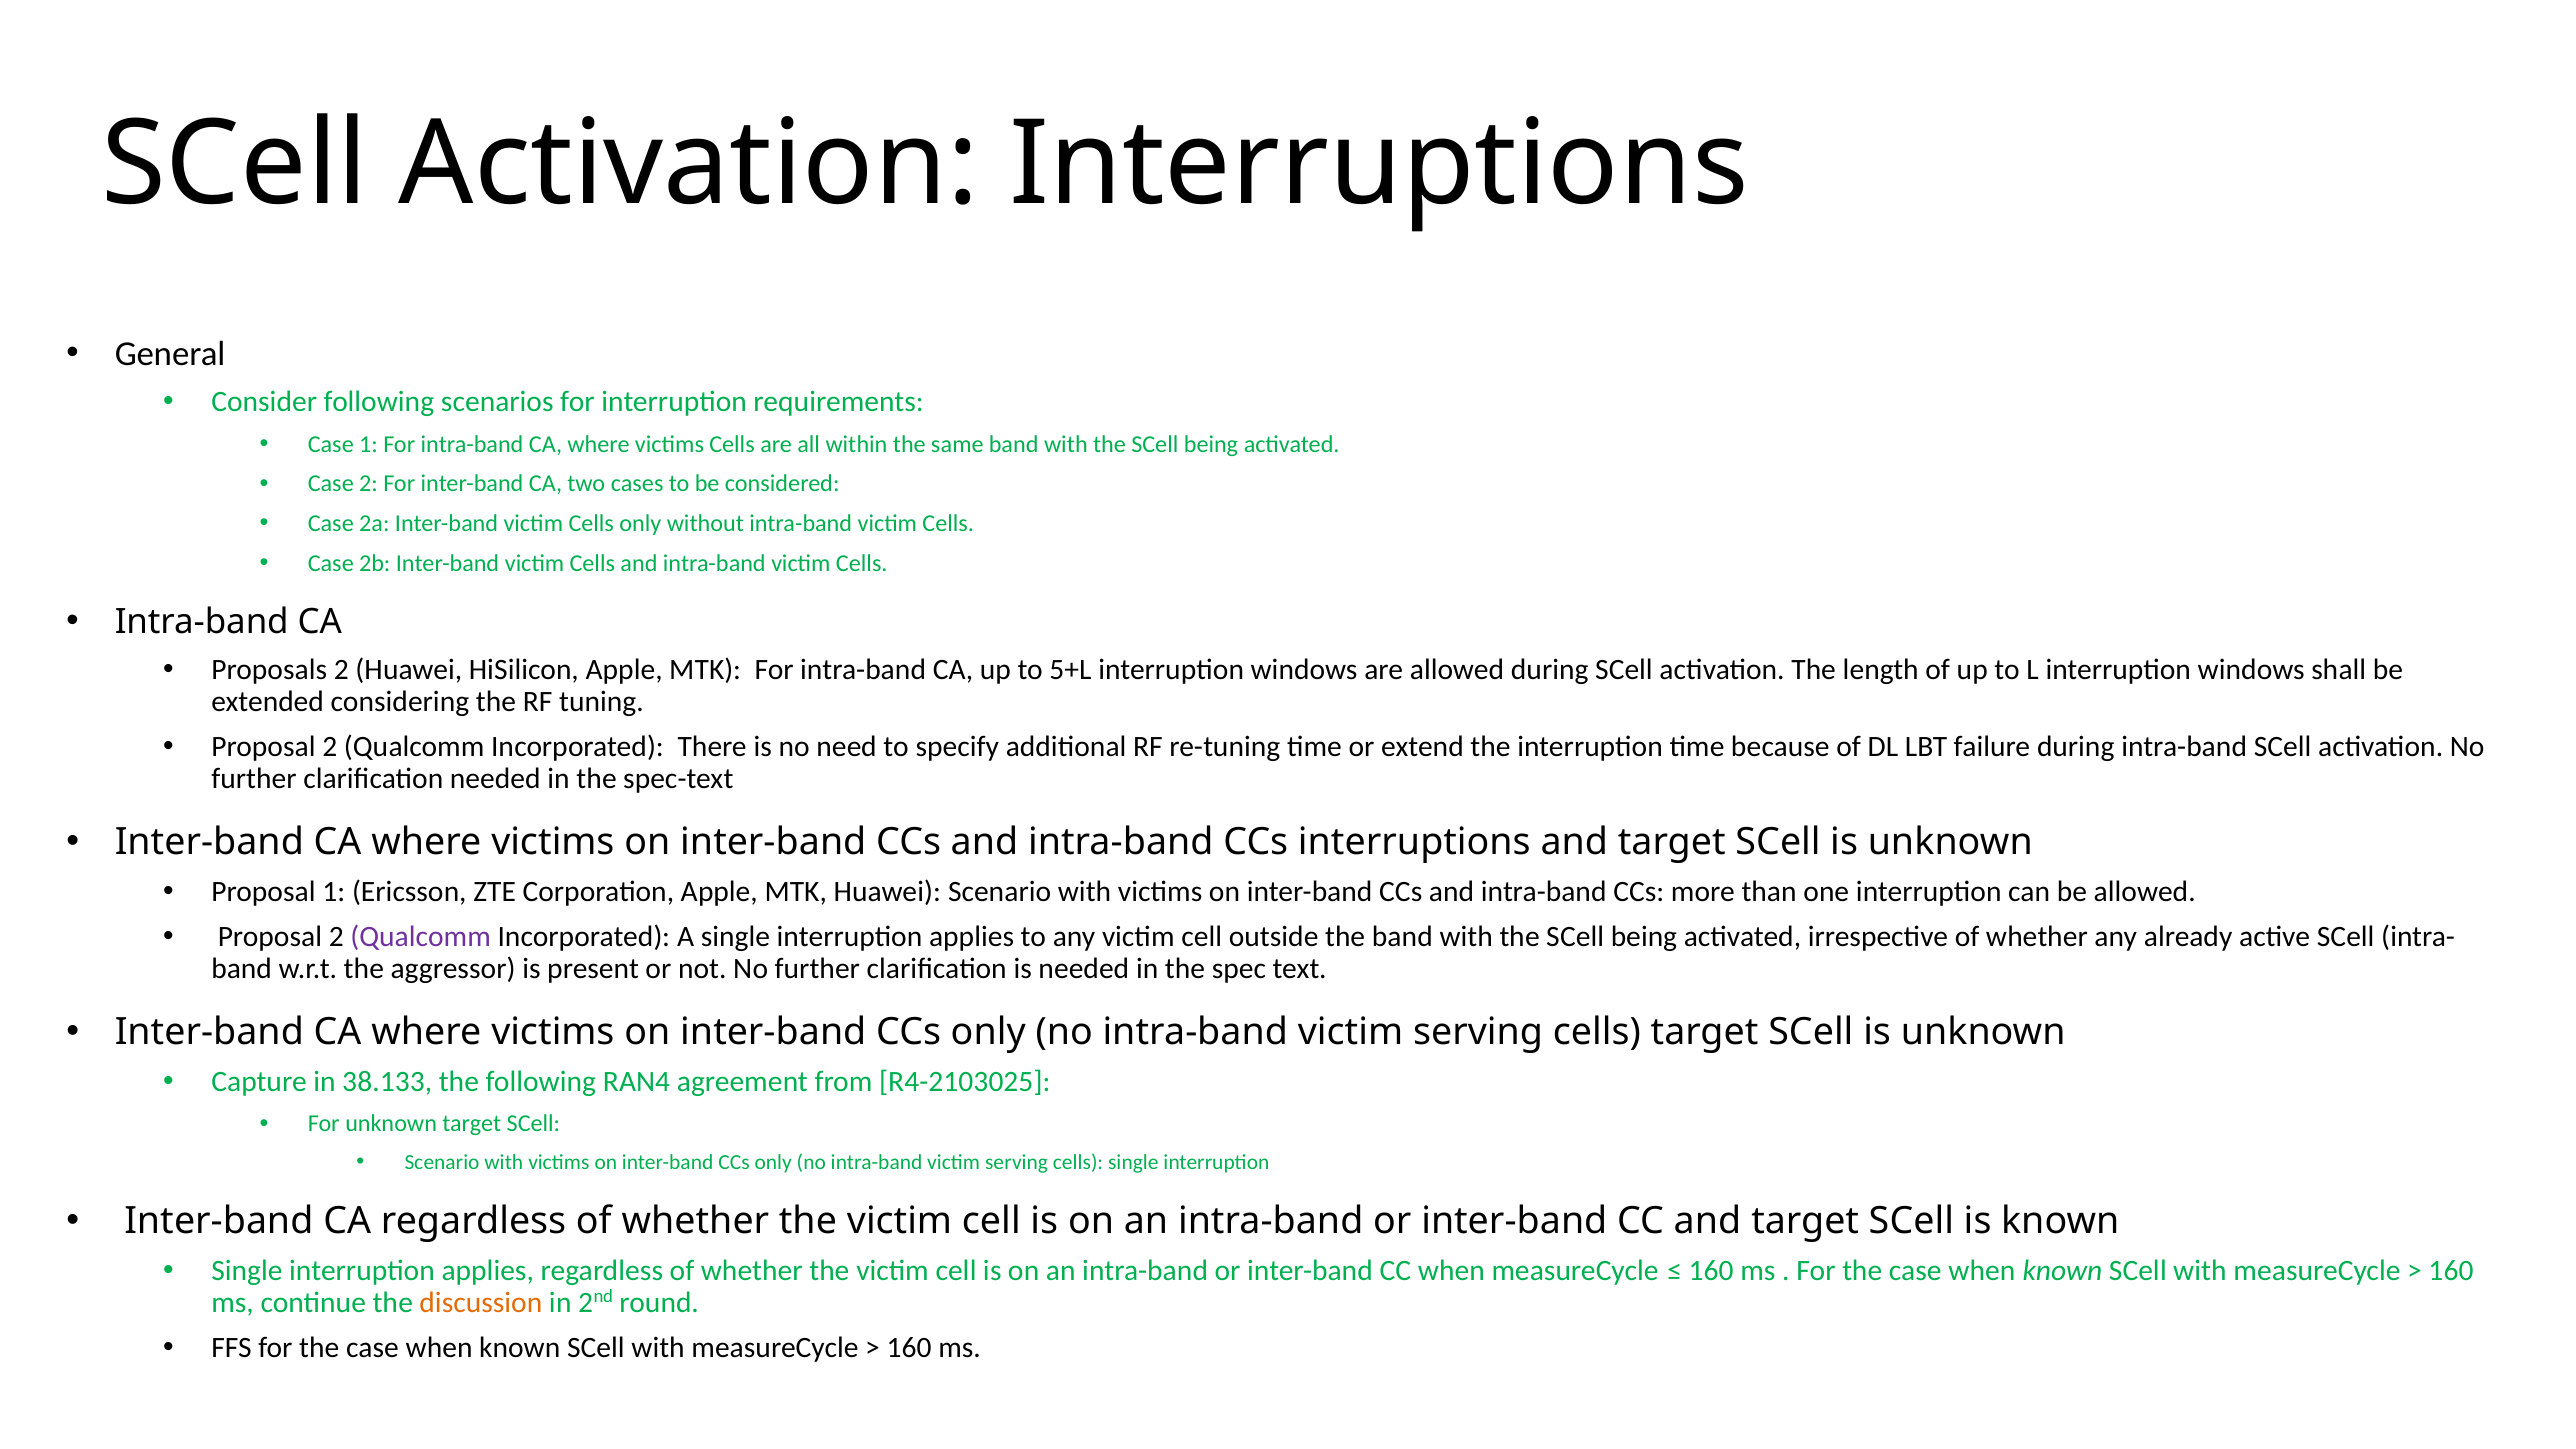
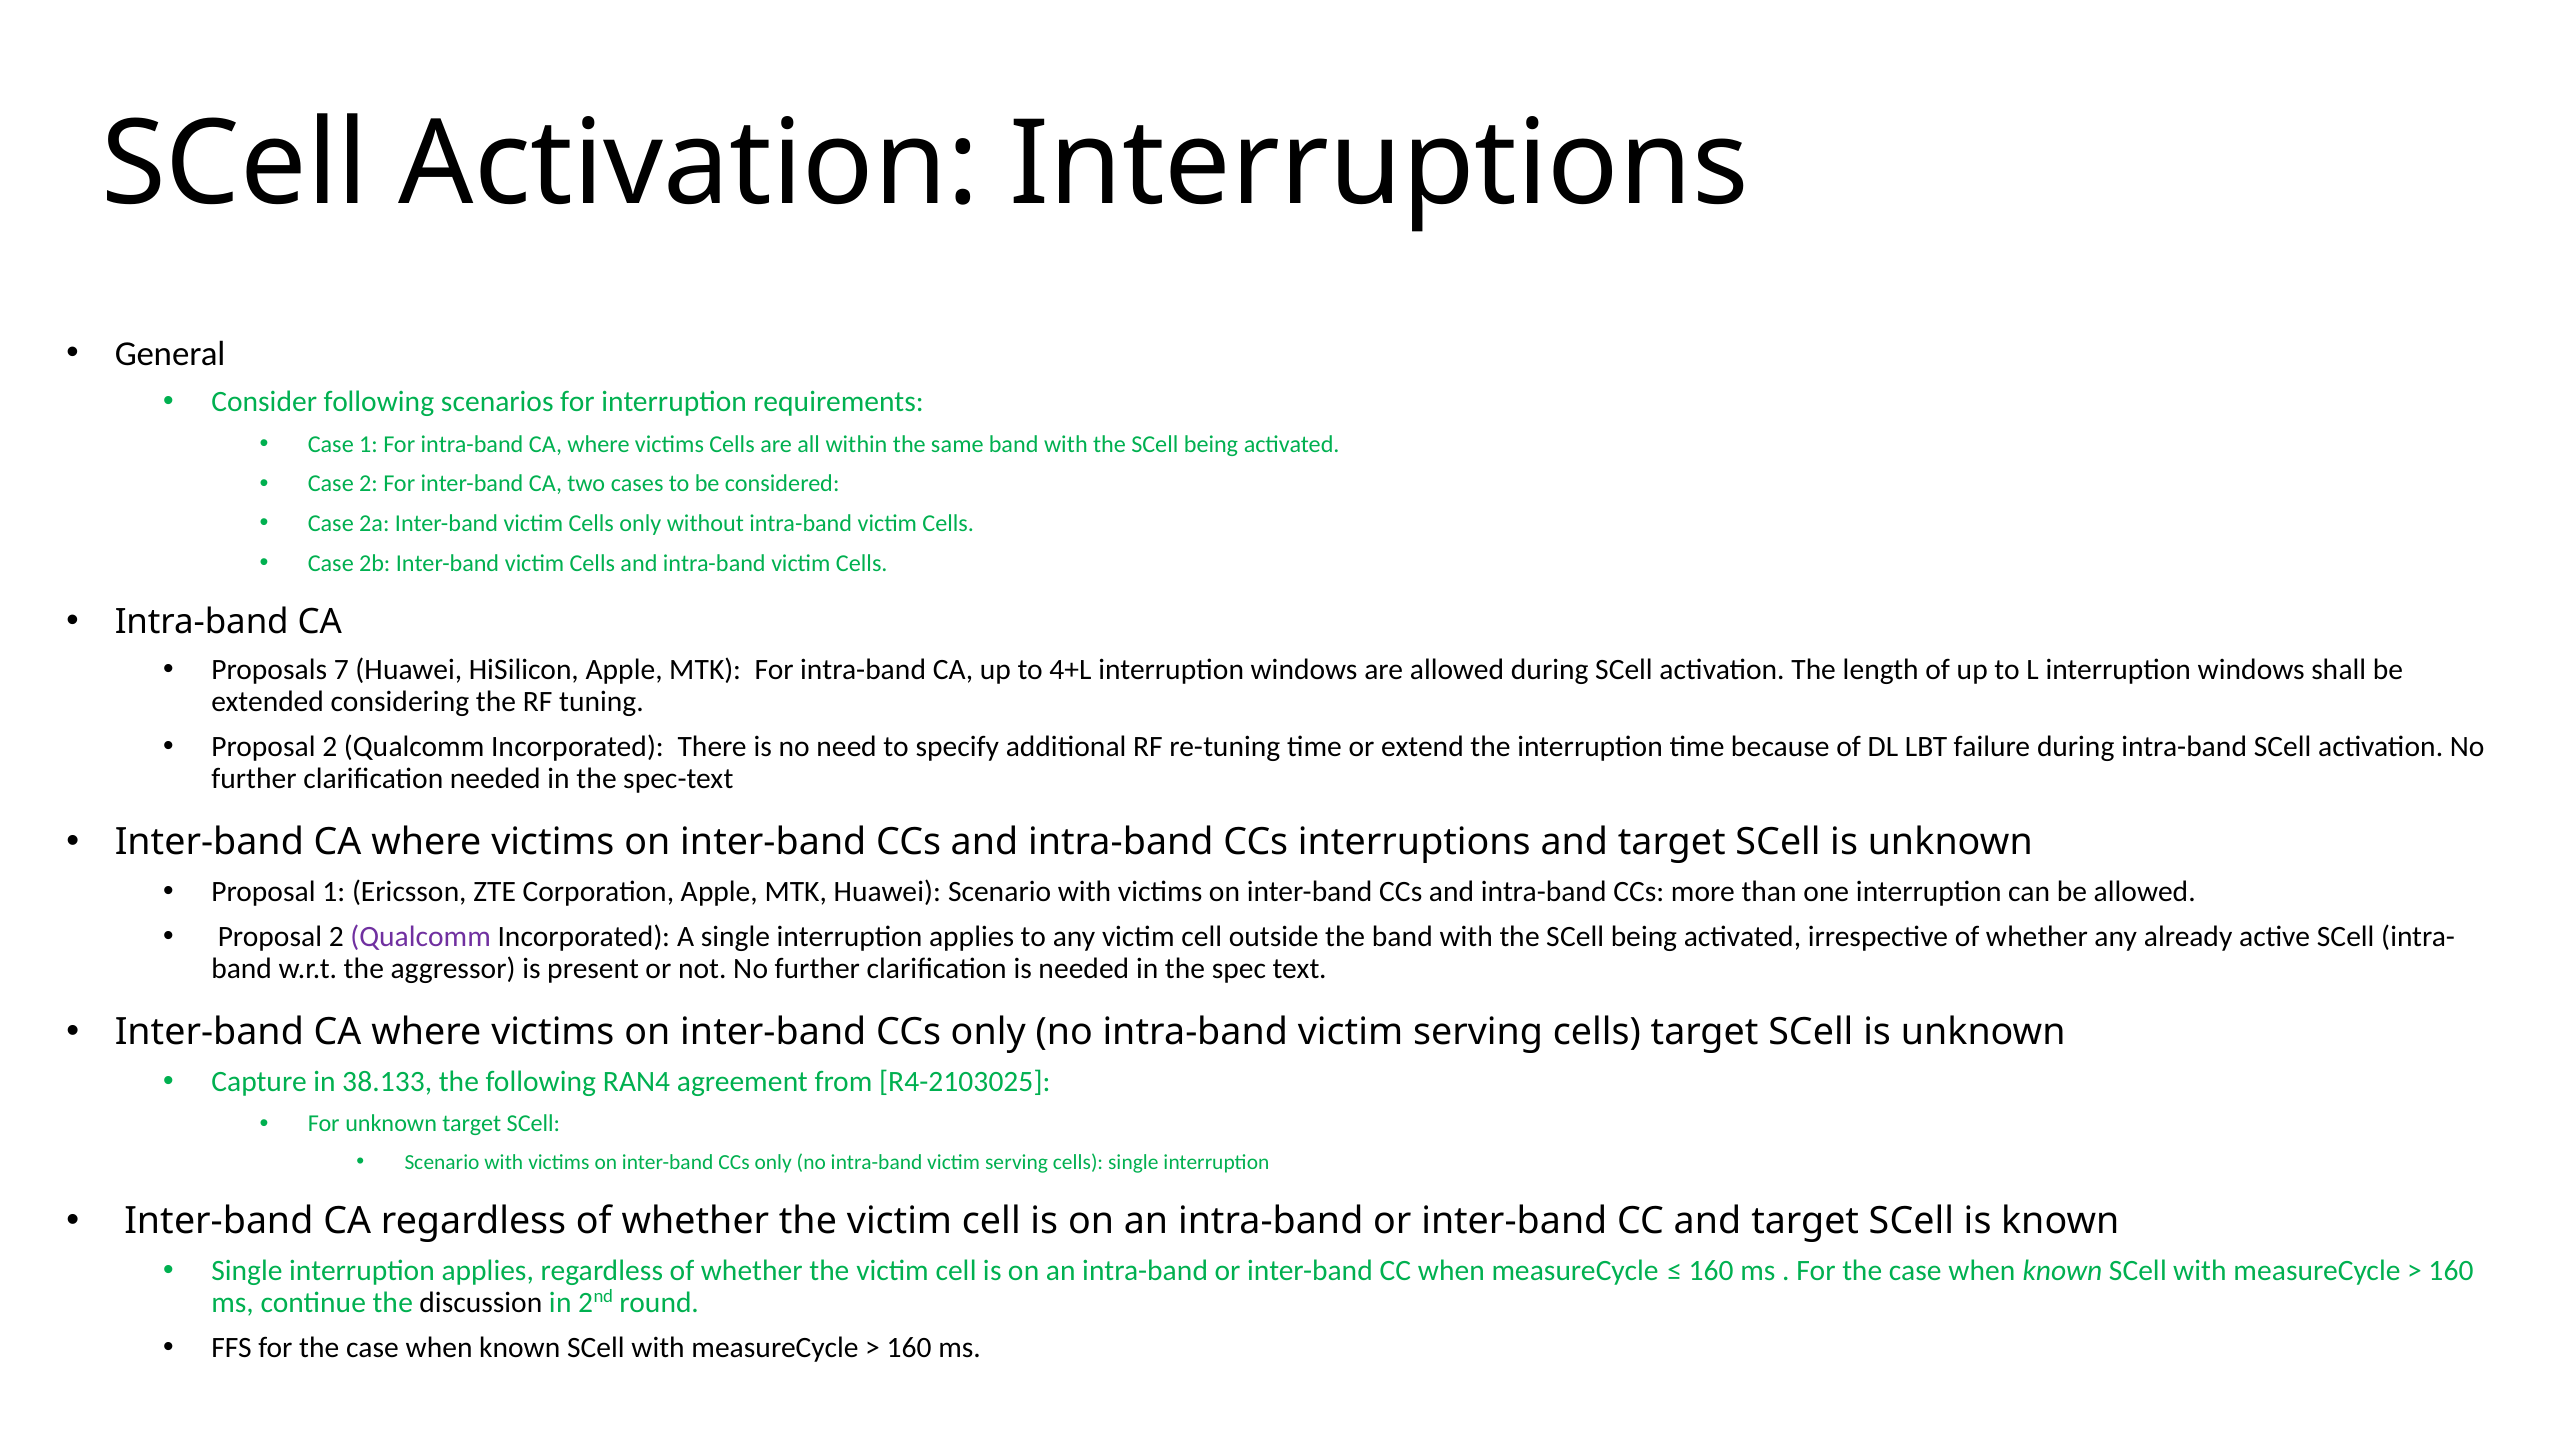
Proposals 2: 2 -> 7
5+L: 5+L -> 4+L
discussion colour: orange -> black
